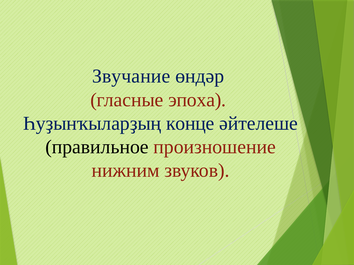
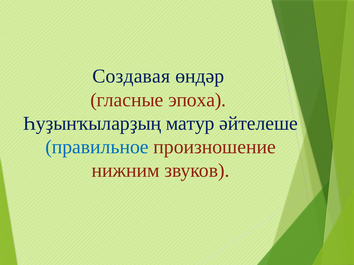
Звучание: Звучание -> Создавая
конце: конце -> матур
правильное colour: black -> blue
